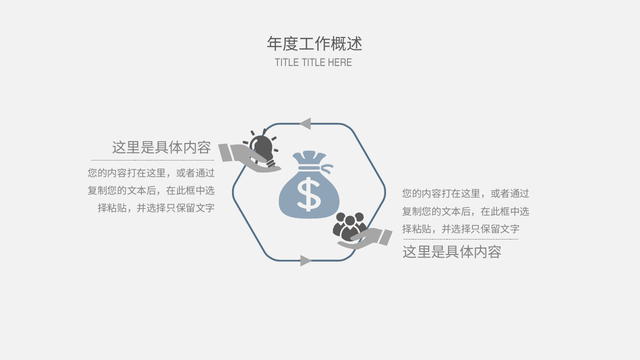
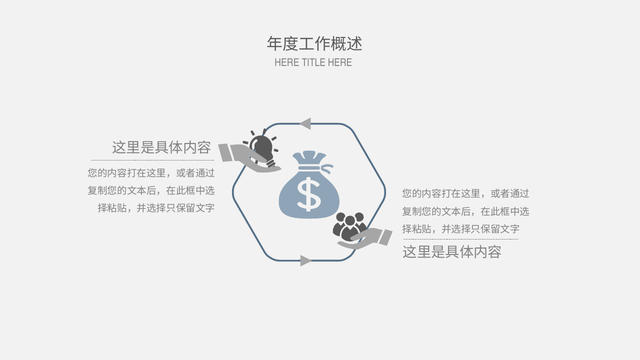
TITLE at (287, 63): TITLE -> HERE
